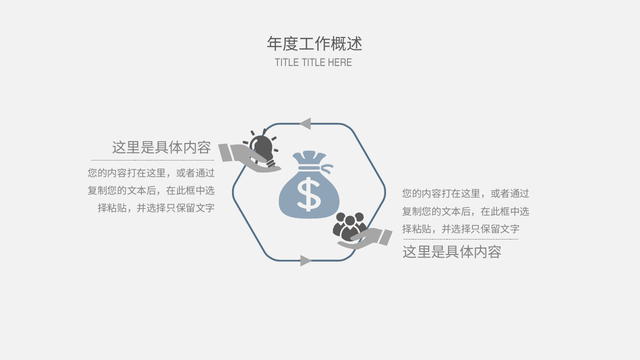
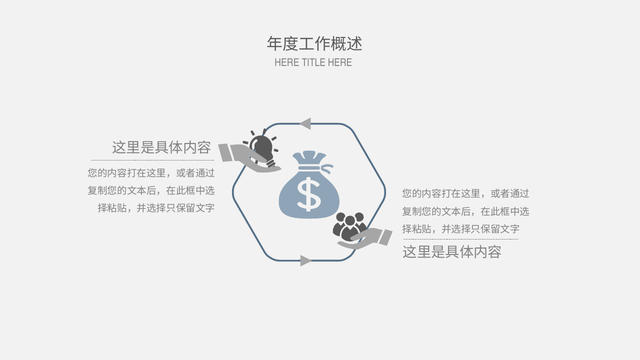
TITLE at (287, 63): TITLE -> HERE
